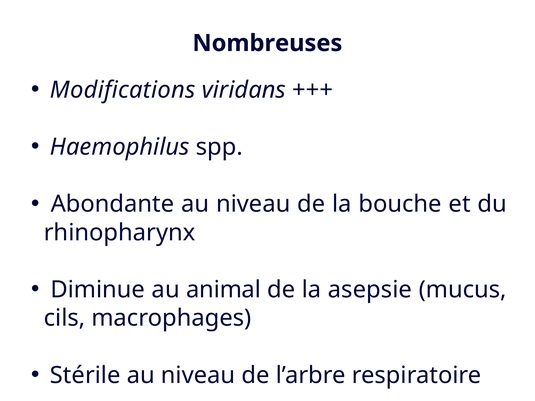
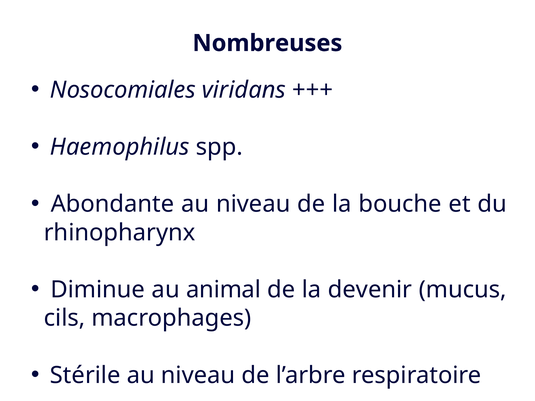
Modifications: Modifications -> Nosocomiales
asepsie: asepsie -> devenir
